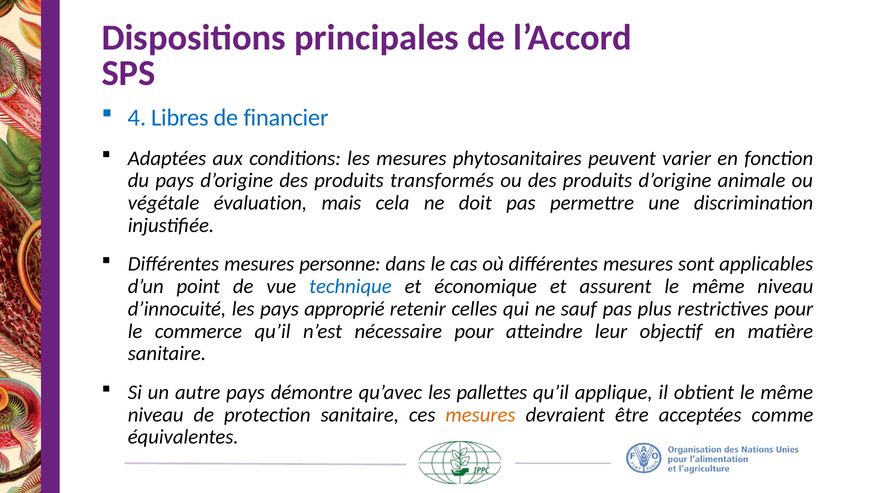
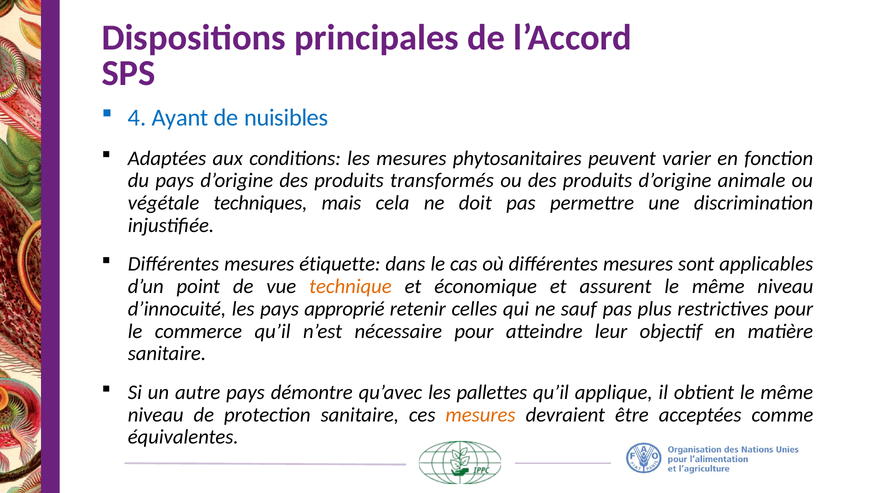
Libres: Libres -> Ayant
financier: financier -> nuisibles
évaluation: évaluation -> techniques
personne: personne -> étiquette
technique colour: blue -> orange
